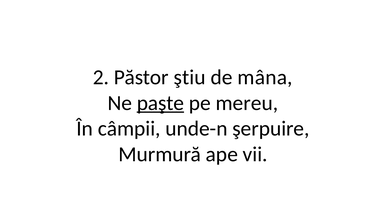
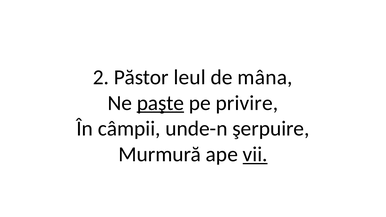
ştiu: ştiu -> leul
mereu: mereu -> privire
vii underline: none -> present
